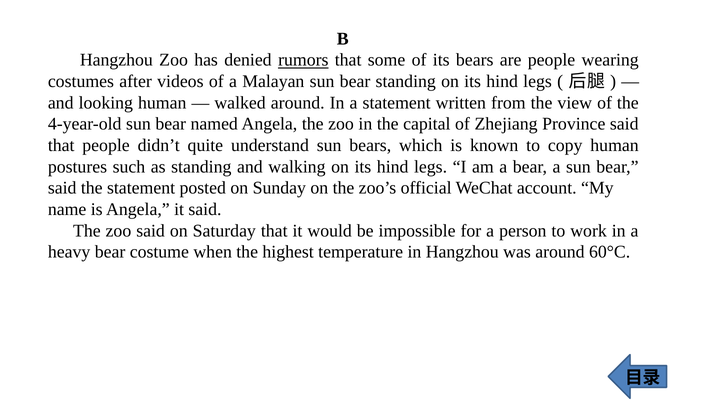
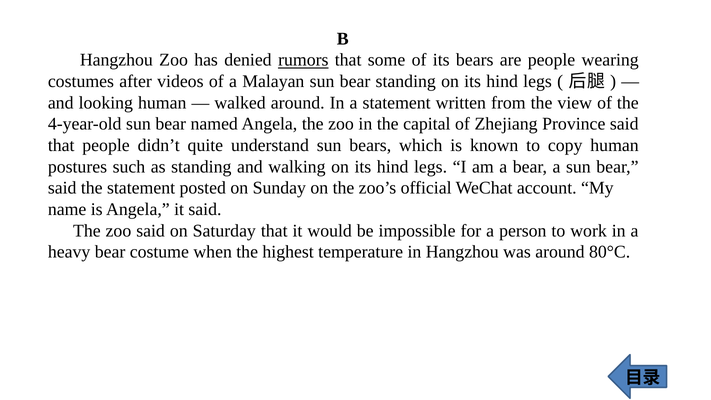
60°C: 60°C -> 80°C
